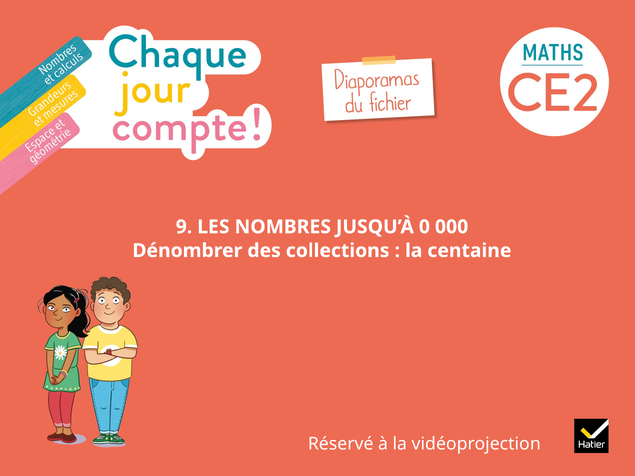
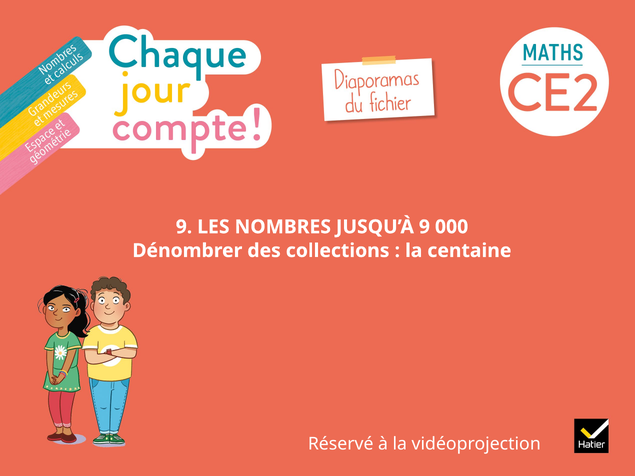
JUSQU’À 0: 0 -> 9
